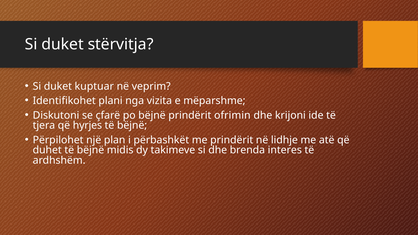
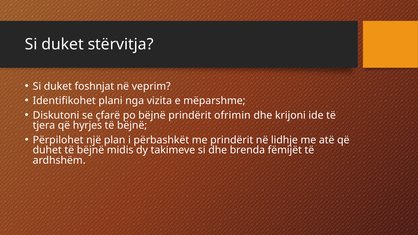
kuptuar: kuptuar -> foshnjat
interes: interes -> fëmijët
